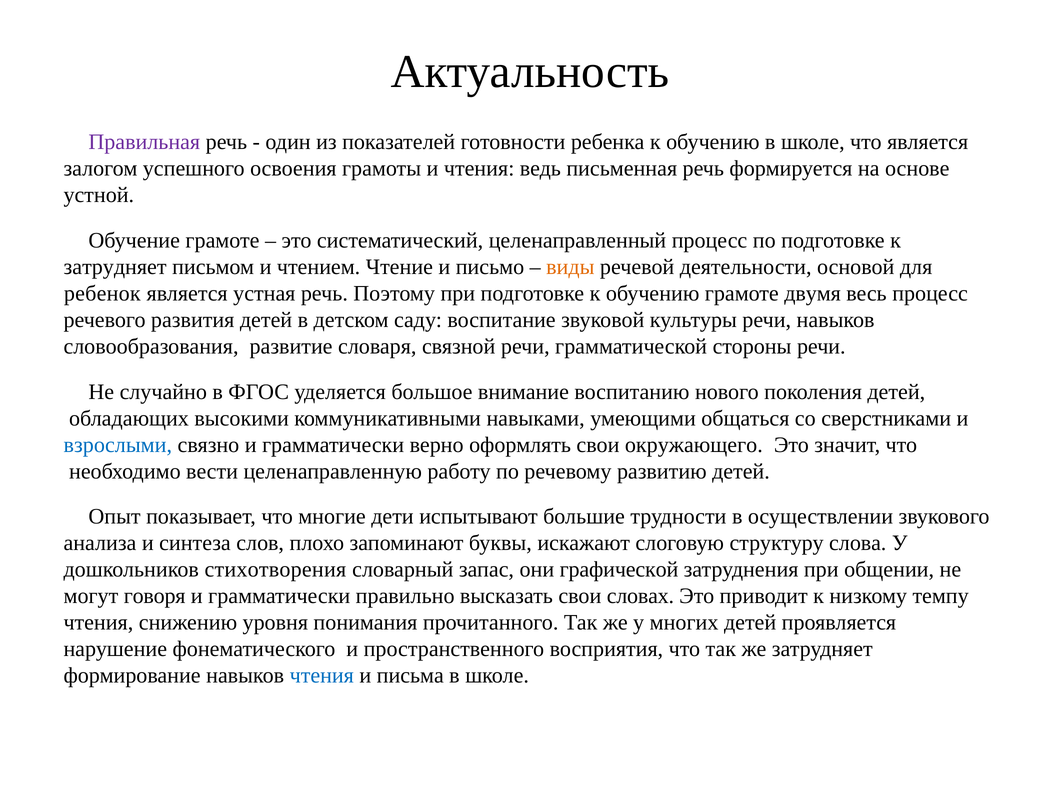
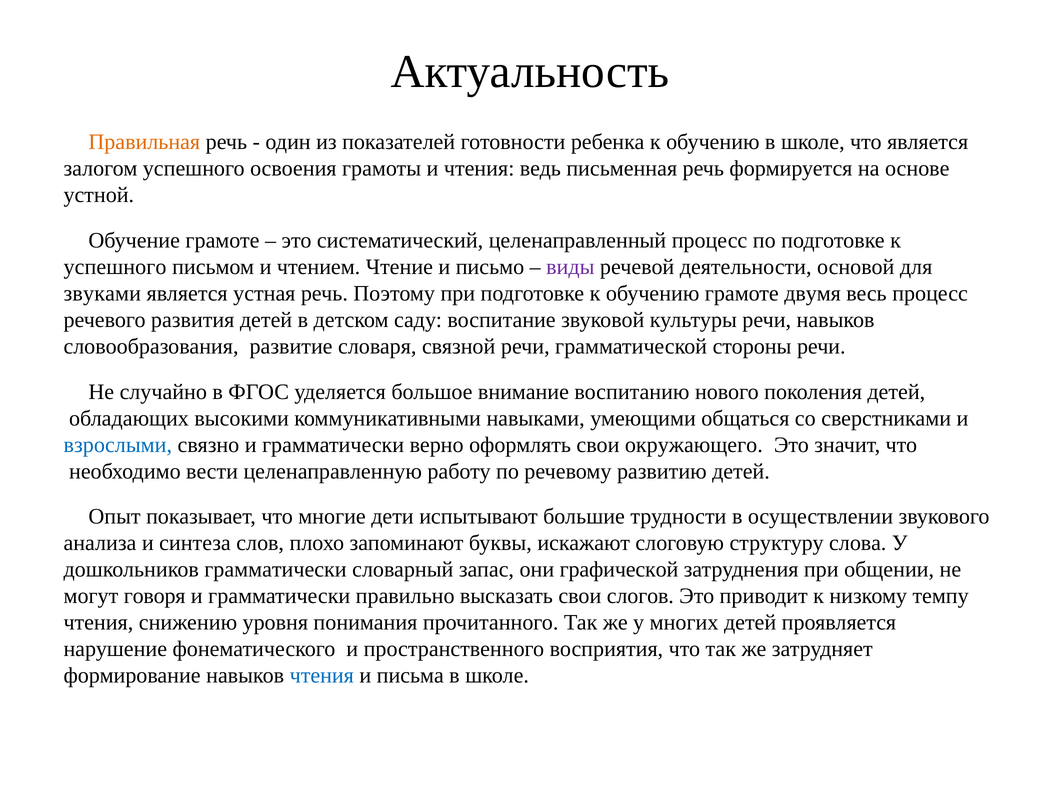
Правильная colour: purple -> orange
затрудняет at (115, 267): затрудняет -> успешного
виды colour: orange -> purple
ребенок: ребенок -> звуками
дошкольников стихотворения: стихотворения -> грамматически
словах: словах -> слогов
